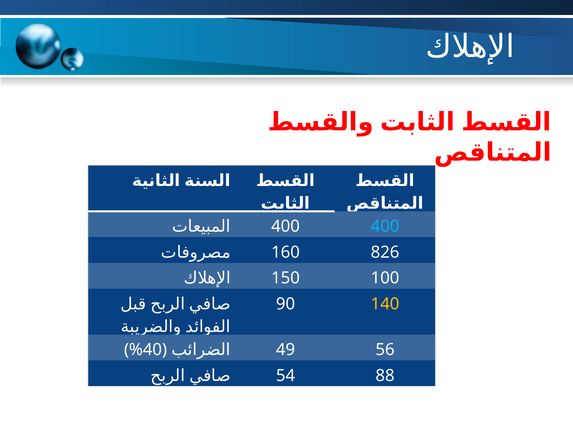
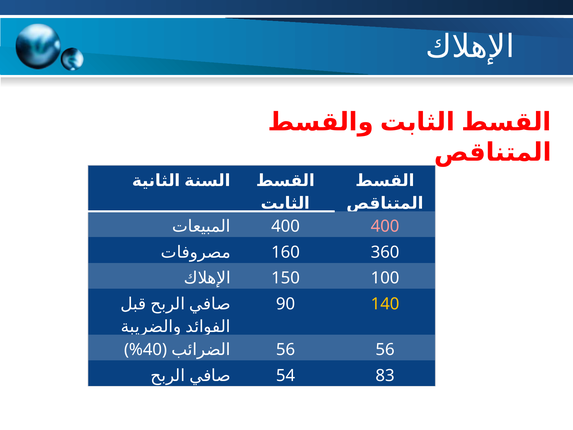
400 at (385, 226) colour: light blue -> pink
826: 826 -> 360
49 at (286, 350): 49 -> 56
88: 88 -> 83
